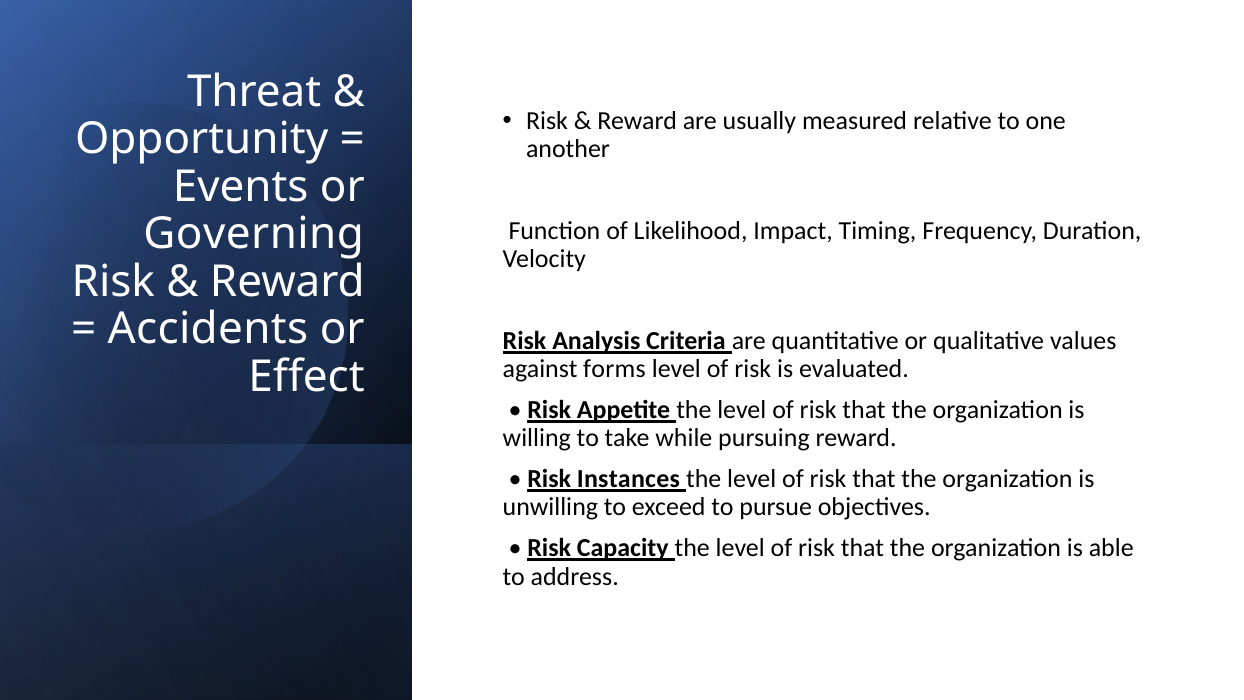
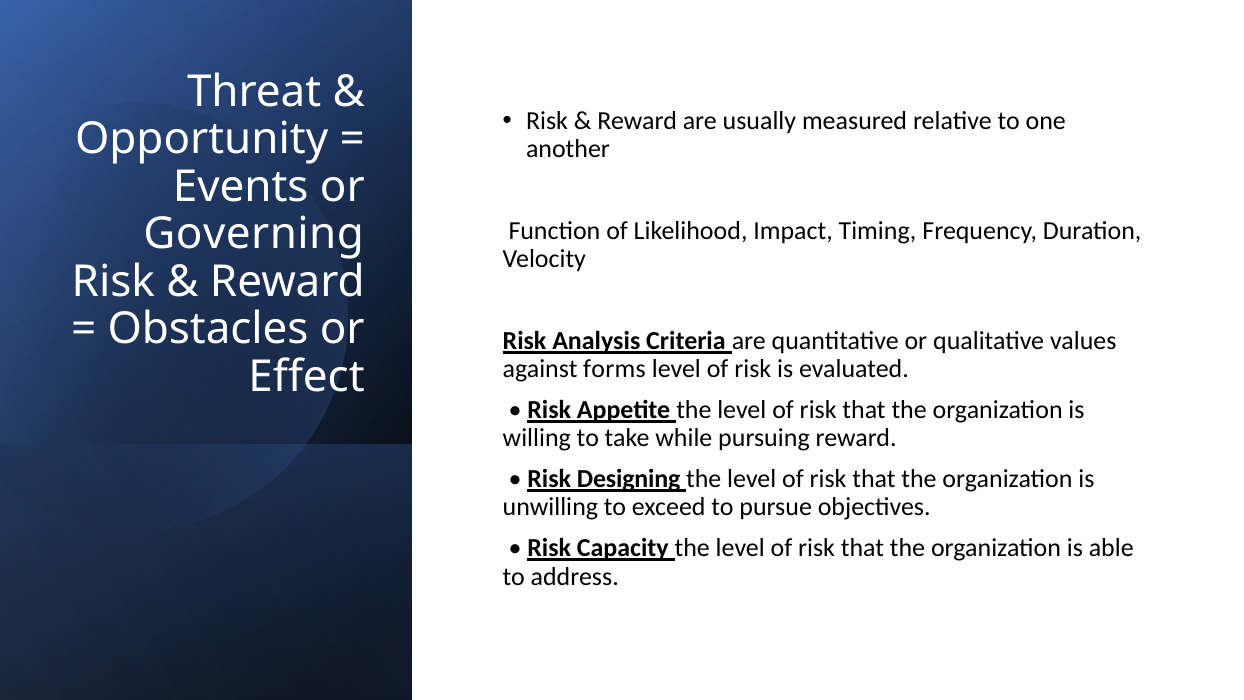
Accidents: Accidents -> Obstacles
Instances: Instances -> Designing
